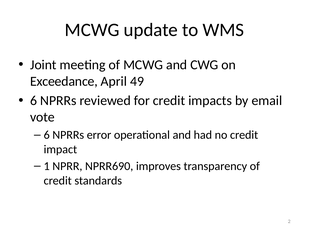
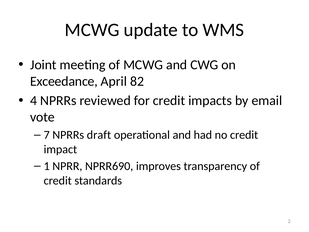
49: 49 -> 82
6 at (34, 101): 6 -> 4
6 at (47, 135): 6 -> 7
error: error -> draft
